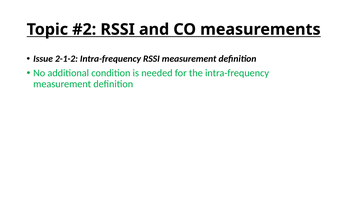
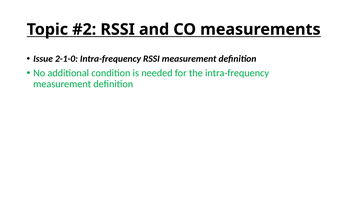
2-1-2: 2-1-2 -> 2-1-0
